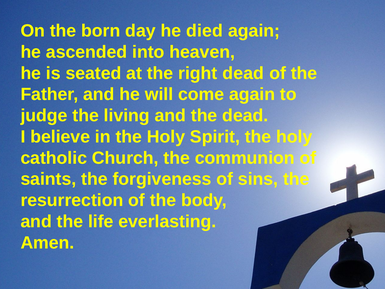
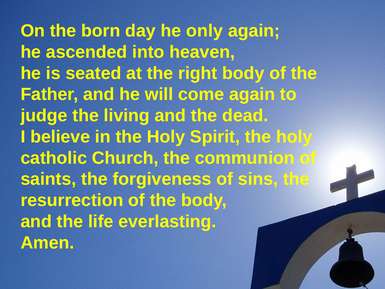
died: died -> only
right dead: dead -> body
